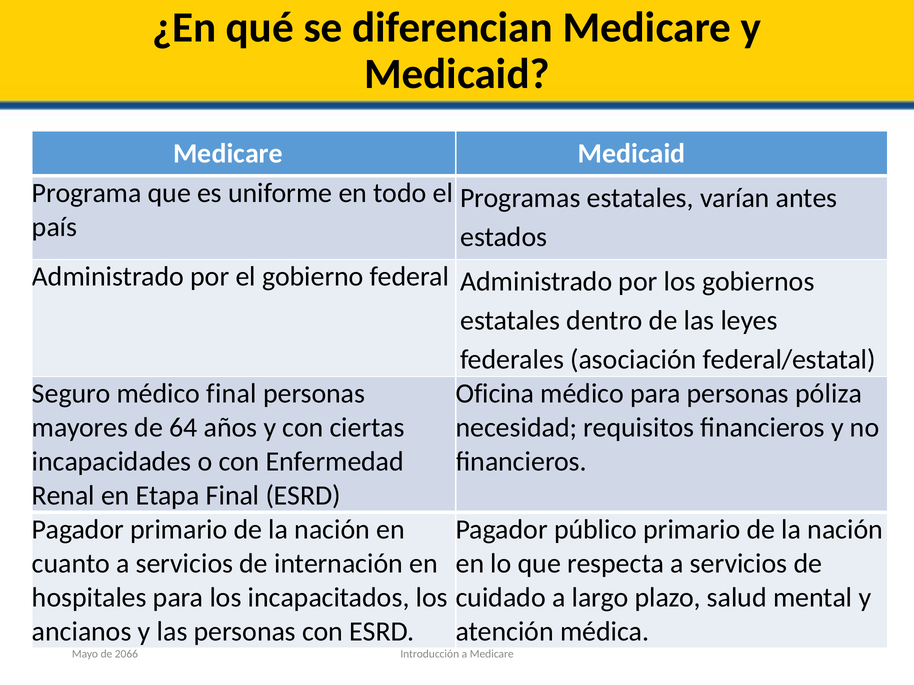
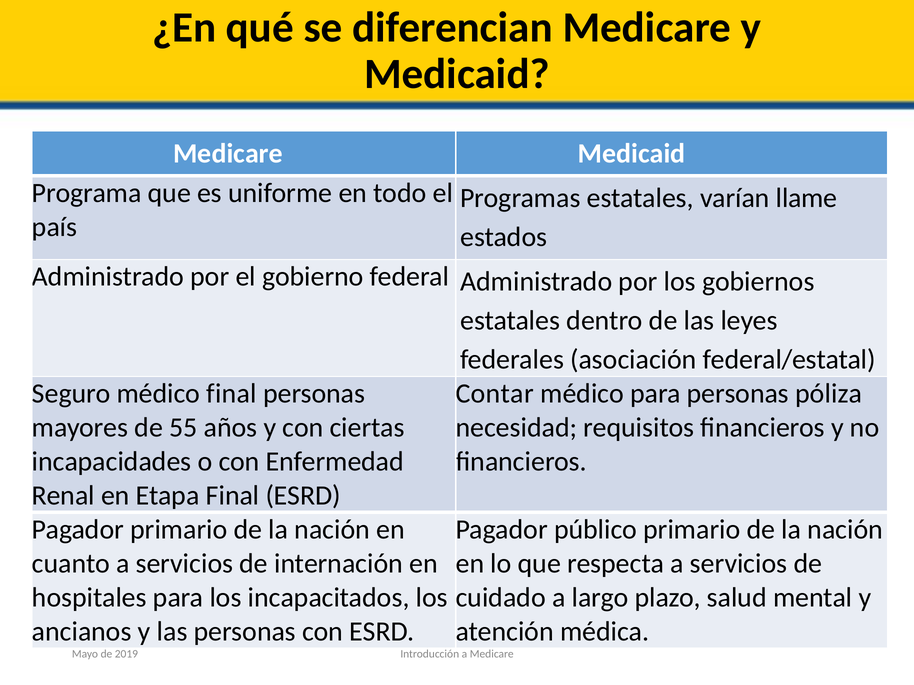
antes: antes -> llame
Oficina: Oficina -> Contar
64: 64 -> 55
2066: 2066 -> 2019
